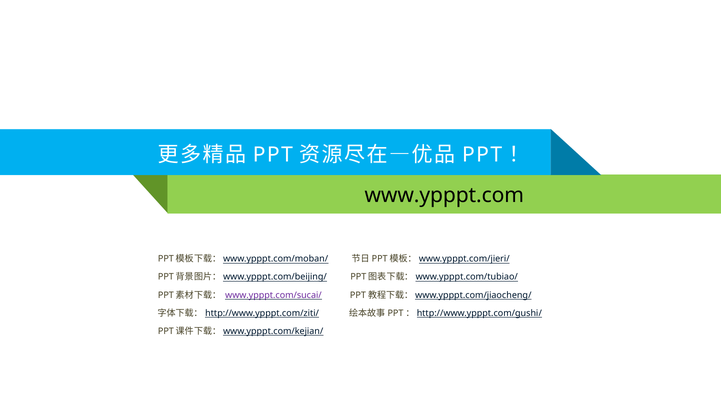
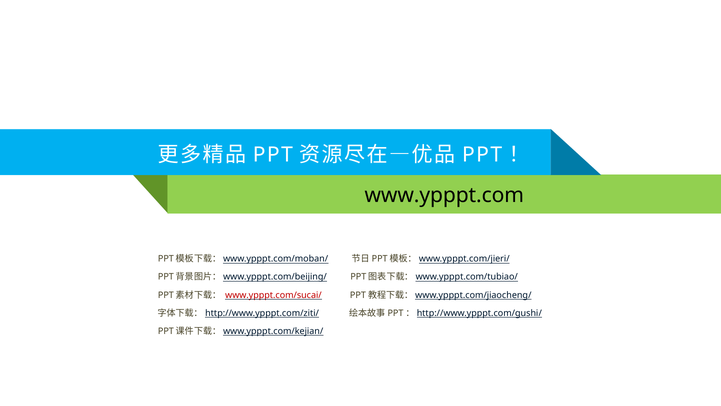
www.ypppt.com/sucai/ colour: purple -> red
